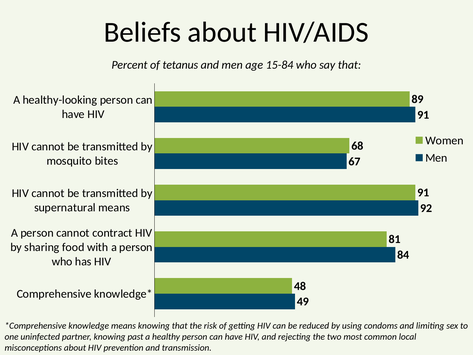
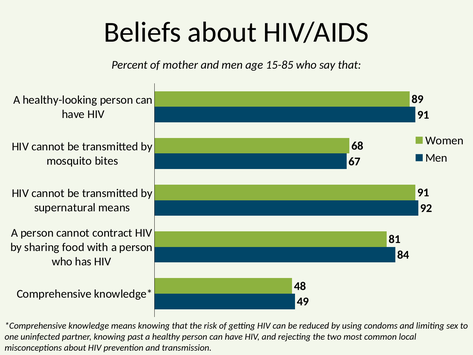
tetanus: tetanus -> mother
15-84: 15-84 -> 15-85
